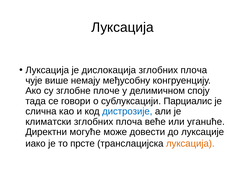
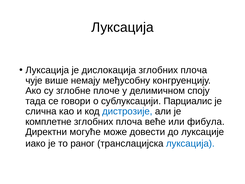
климатски: климатски -> комплетне
уганuће: уганuће -> фибула
прсте: прсте -> раног
луксација at (190, 143) colour: orange -> blue
